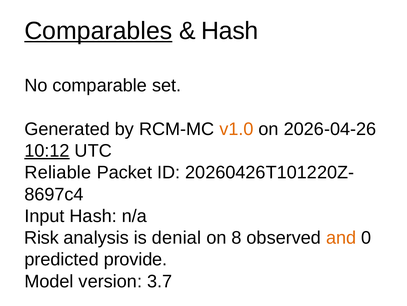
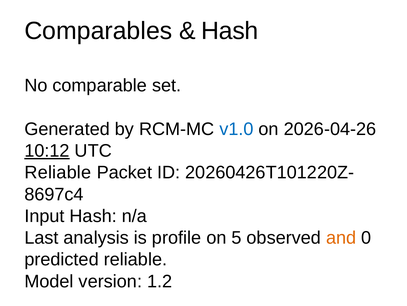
Comparables underline: present -> none
v1.0 colour: orange -> blue
Risk: Risk -> Last
denial: denial -> profile
8: 8 -> 5
predicted provide: provide -> reliable
3.7: 3.7 -> 1.2
